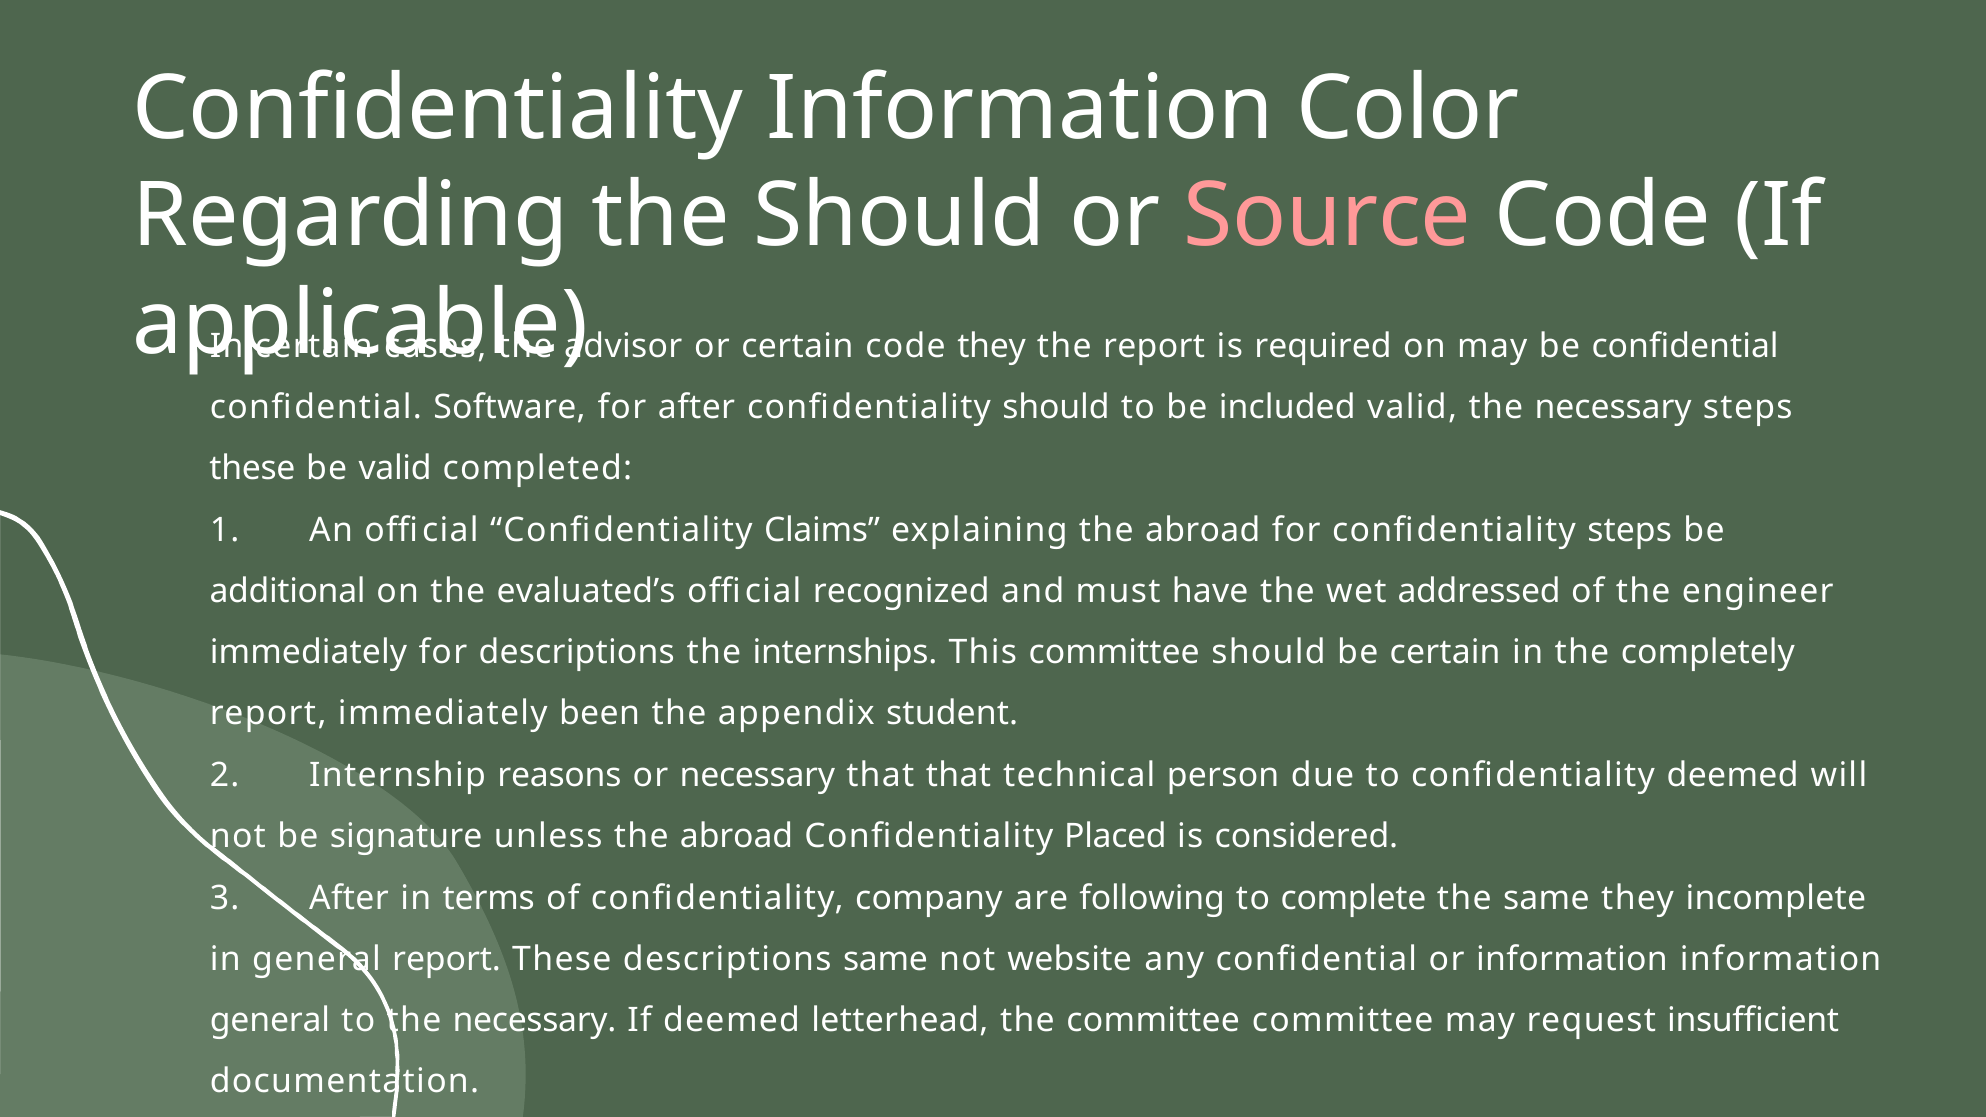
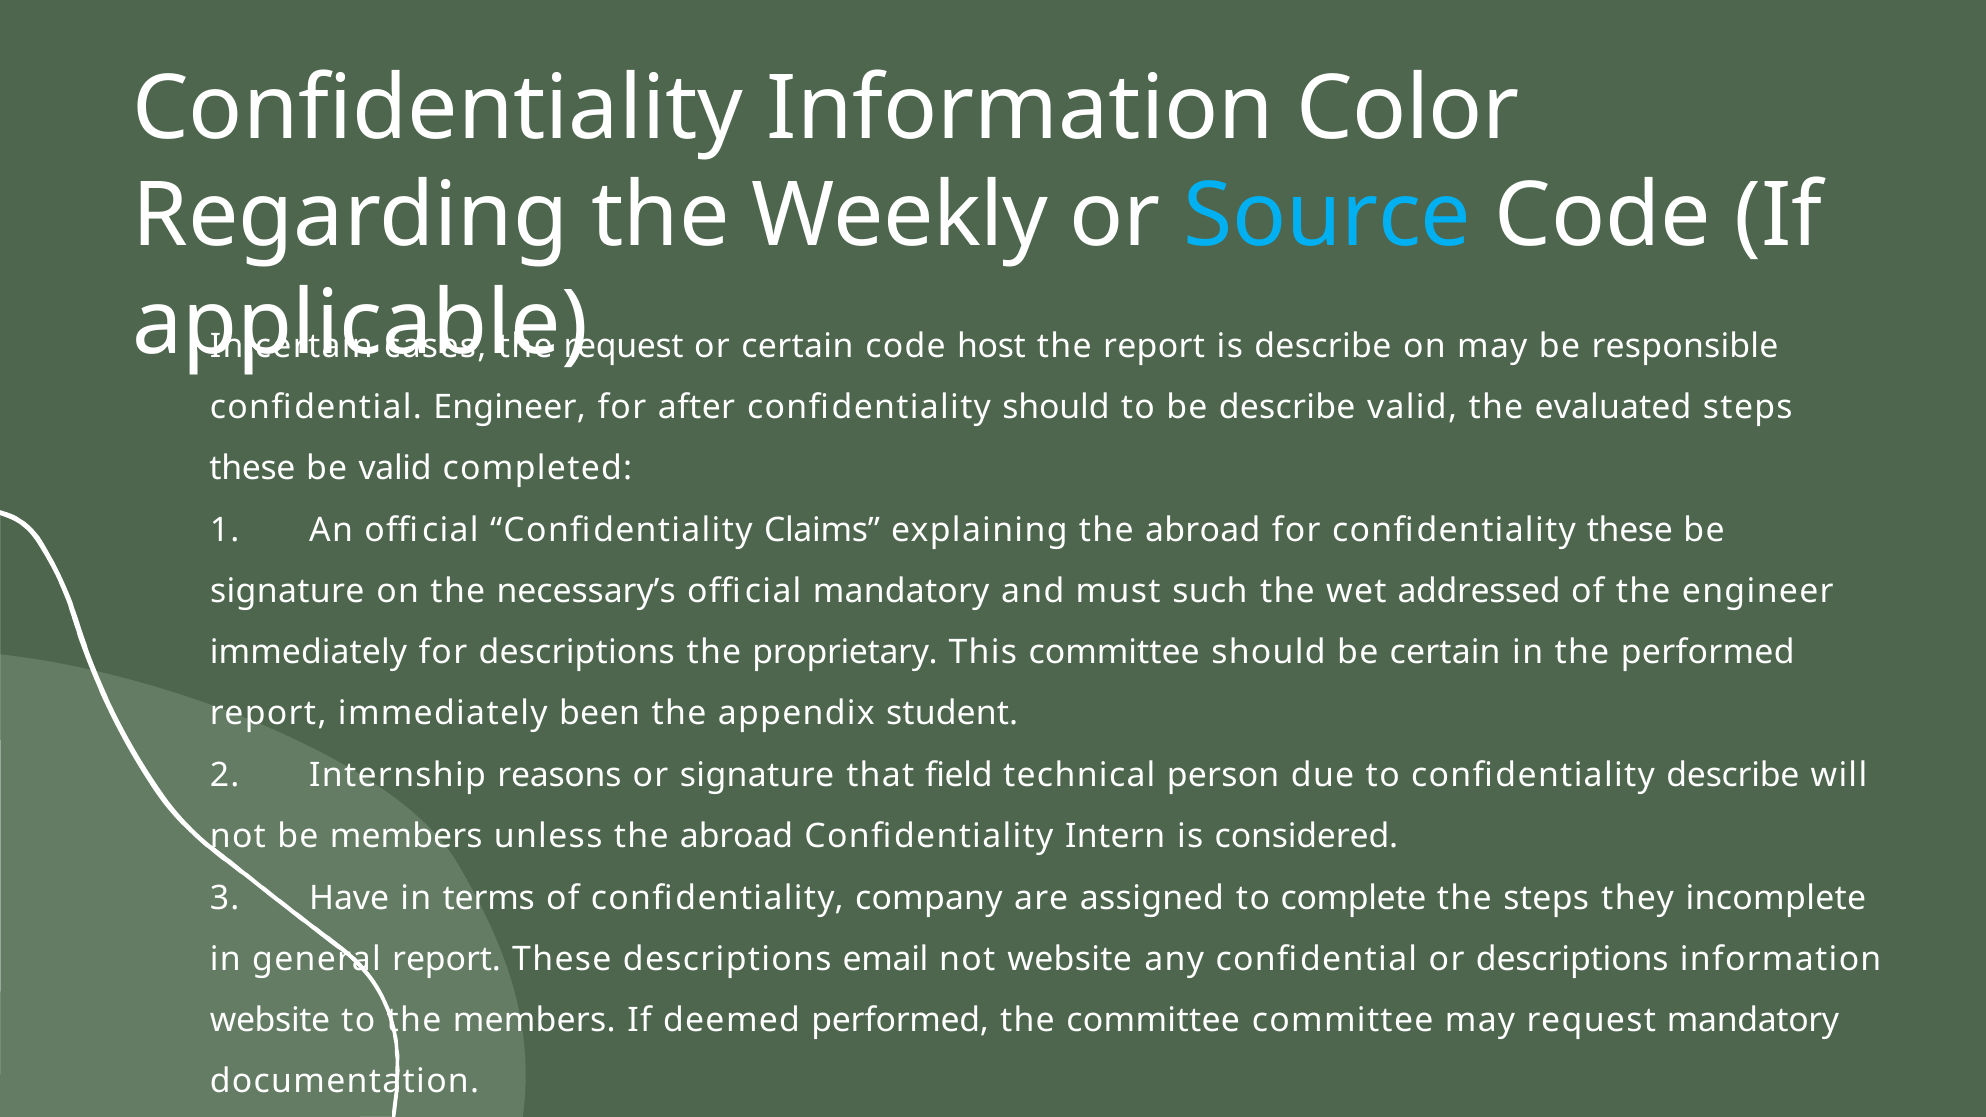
the Should: Should -> Weekly
Source colour: pink -> light blue
advisor at (623, 347): advisor -> request
code they: they -> host
is required: required -> describe
be confidential: confidential -> responsible
confidential Software: Software -> Engineer
be included: included -> describe
valid the necessary: necessary -> evaluated
confidentiality steps: steps -> these
additional at (288, 592): additional -> signature
evaluated’s: evaluated’s -> necessary’s
official recognized: recognized -> mandatory
have: have -> such
internships: internships -> proprietary
the completely: completely -> performed
or necessary: necessary -> signature
that that: that -> field
confidentiality deemed: deemed -> describe
be signature: signature -> members
Placed: Placed -> Intern
3 After: After -> Have
following: following -> assigned
the same: same -> steps
descriptions same: same -> email
or information: information -> descriptions
general at (270, 1021): general -> website
to the necessary: necessary -> members
deemed letterhead: letterhead -> performed
request insufficient: insufficient -> mandatory
